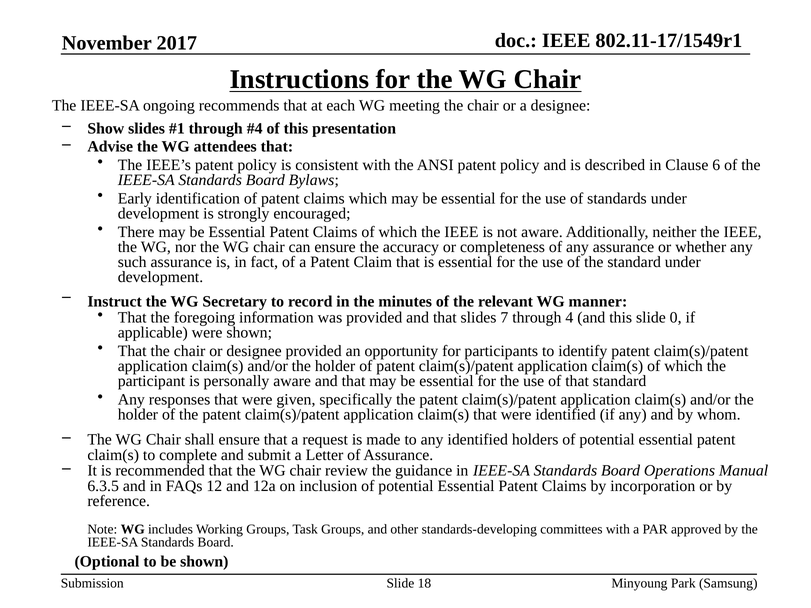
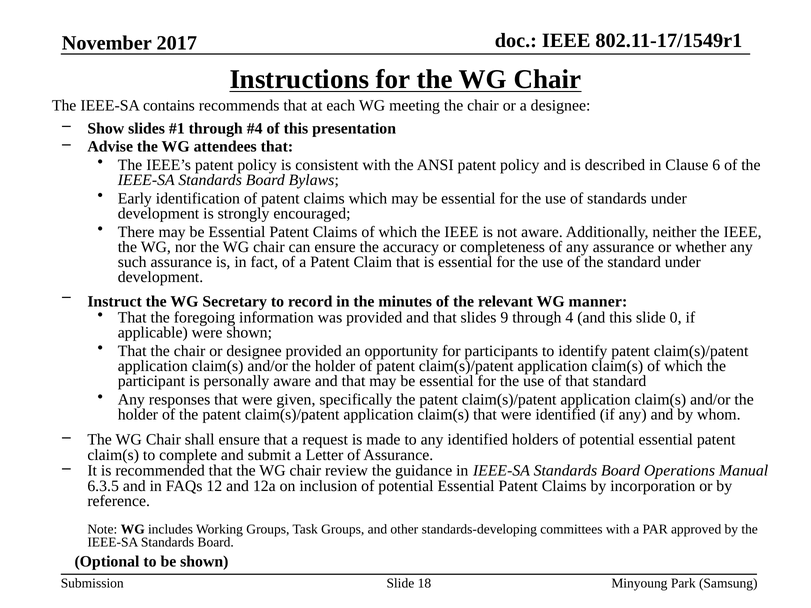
ongoing: ongoing -> contains
7: 7 -> 9
